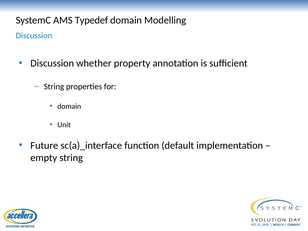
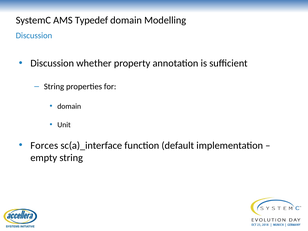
Future: Future -> Forces
